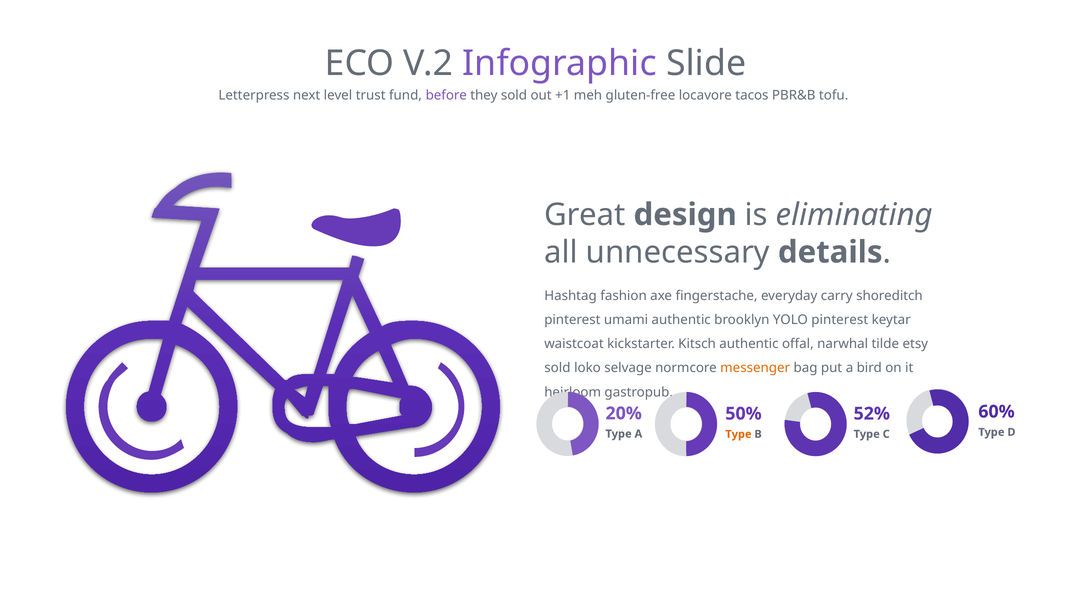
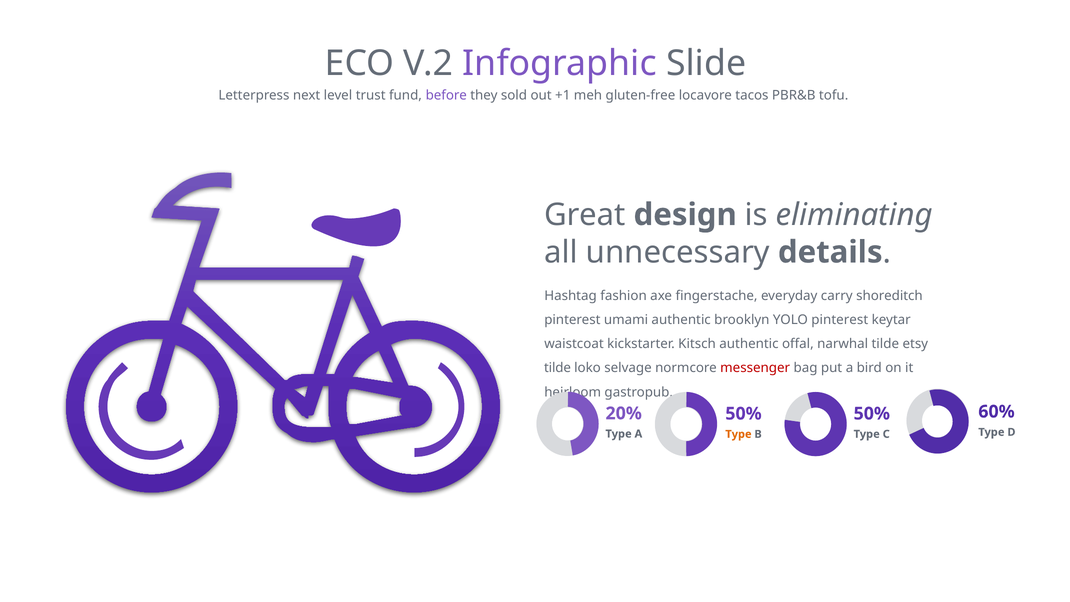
sold at (557, 368): sold -> tilde
messenger colour: orange -> red
52% at (872, 414): 52% -> 50%
